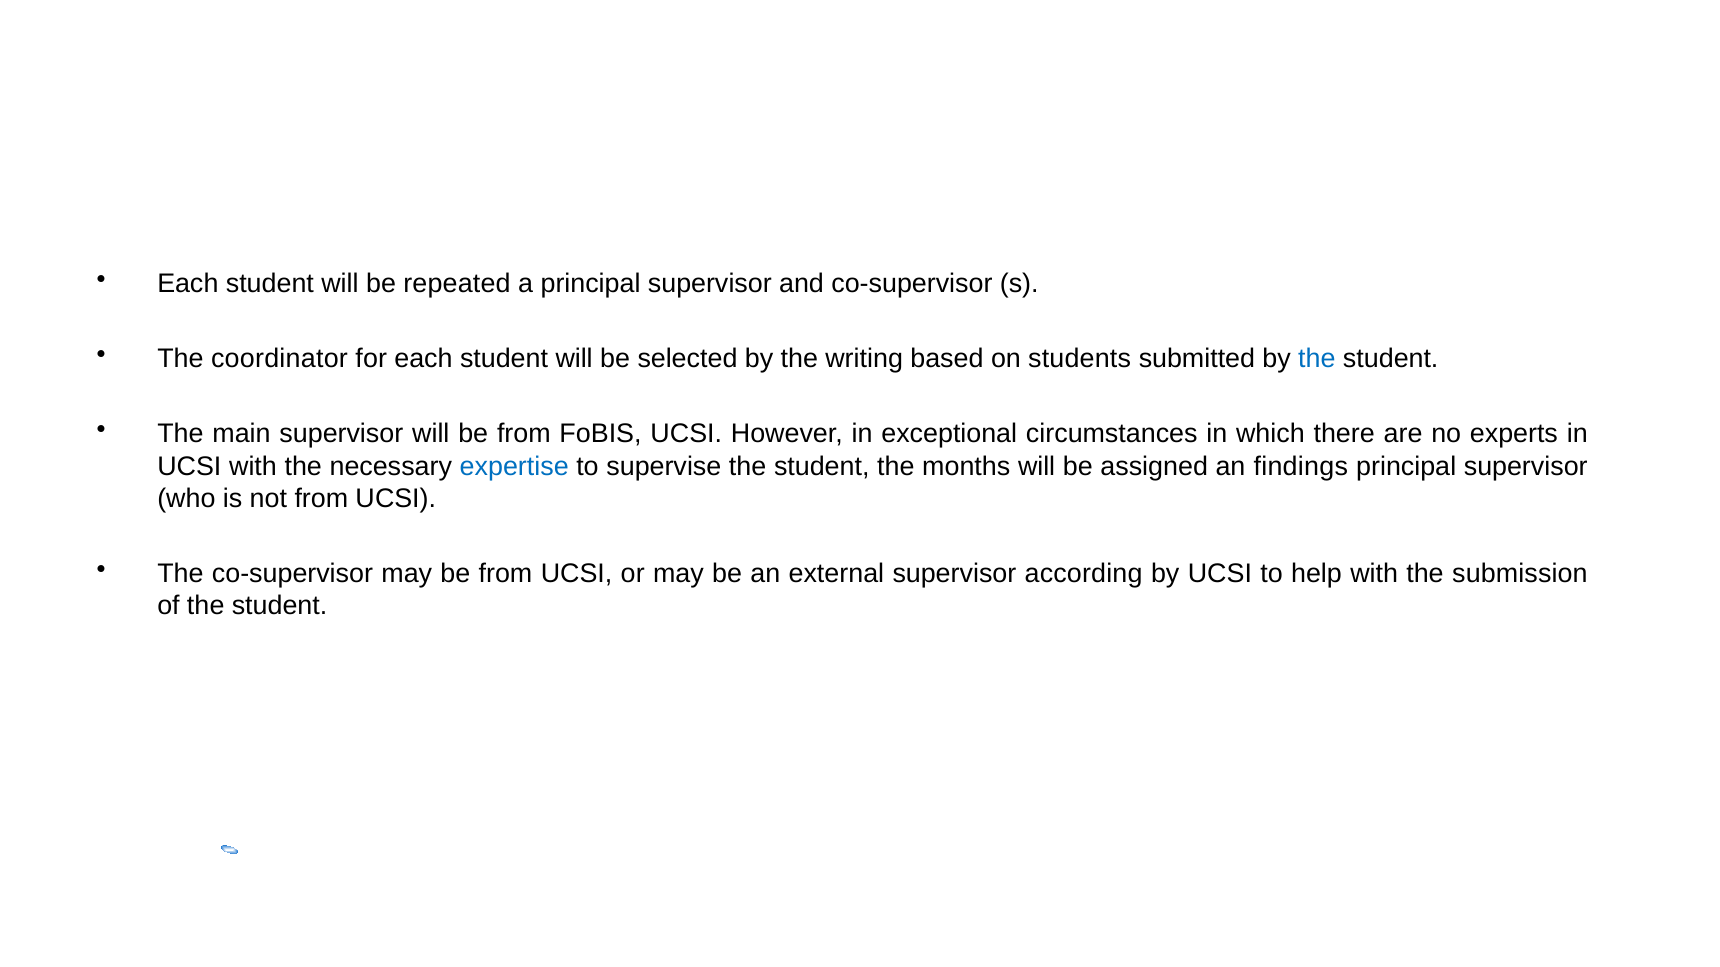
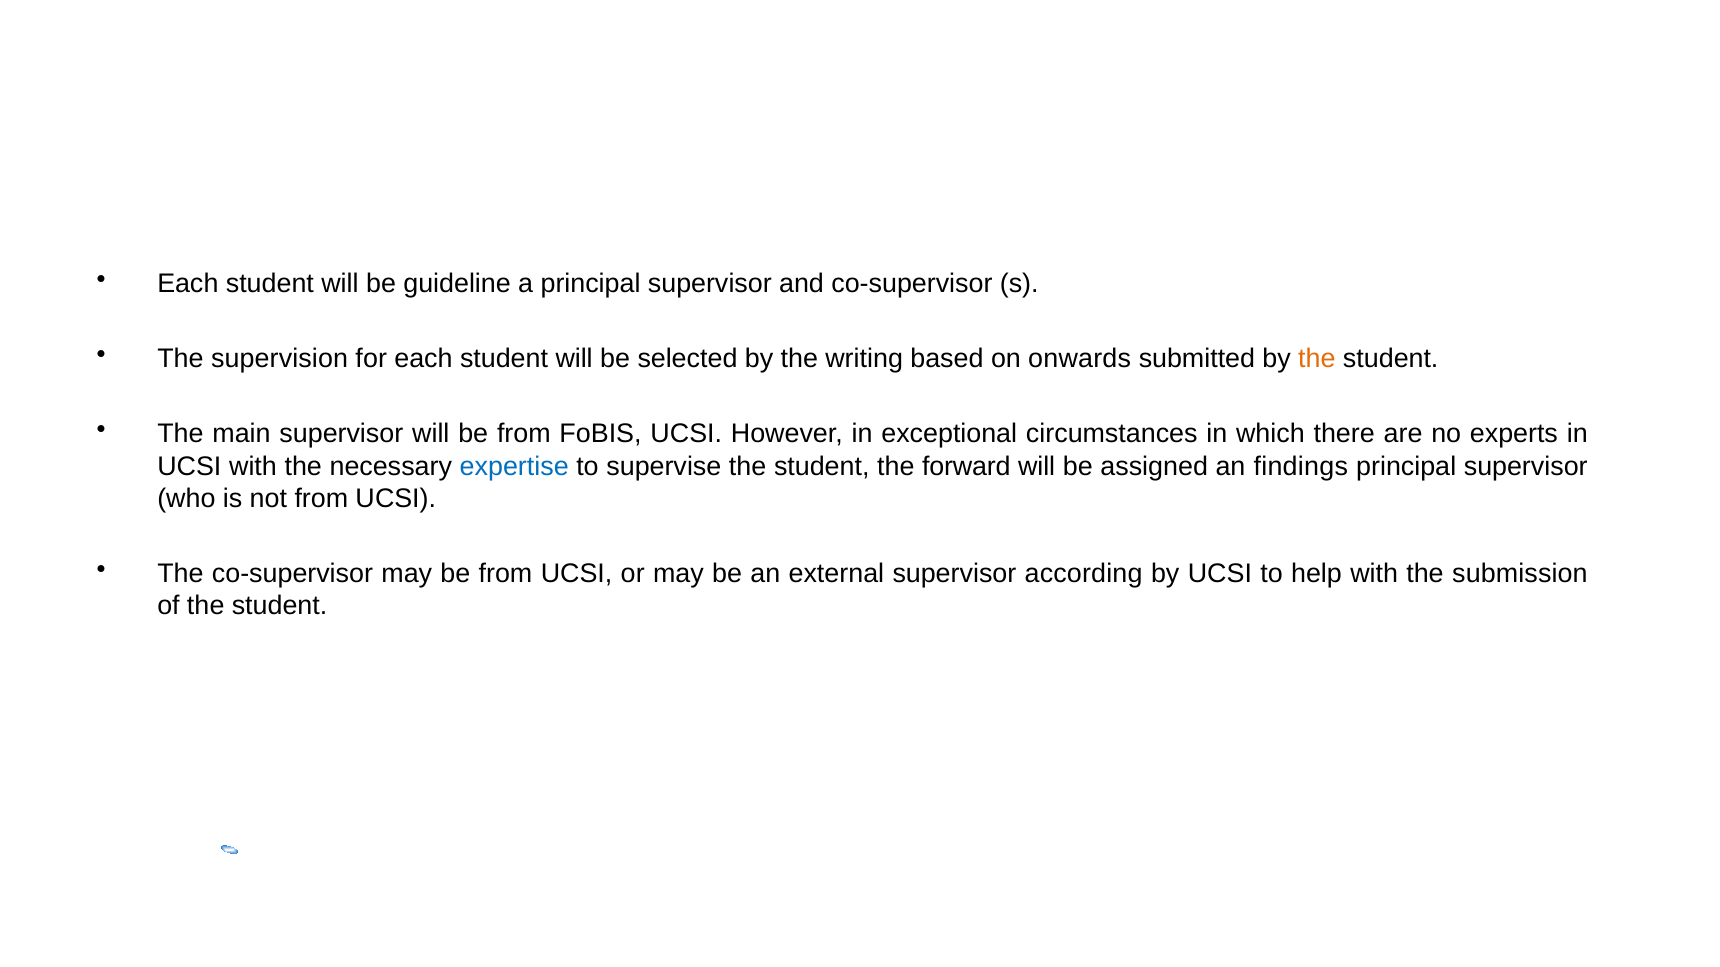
repeated: repeated -> guideline
coordinator: coordinator -> supervision
students: students -> onwards
the at (1317, 359) colour: blue -> orange
months: months -> forward
